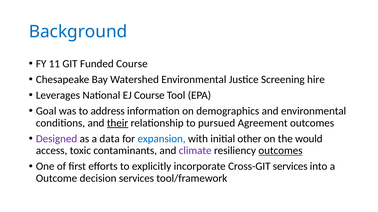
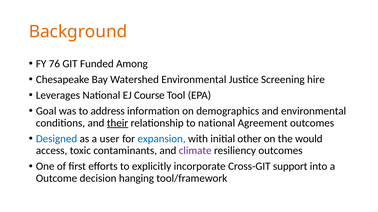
Background colour: blue -> orange
11: 11 -> 76
Funded Course: Course -> Among
to pursued: pursued -> national
Designed colour: purple -> blue
data: data -> user
outcomes at (280, 151) underline: present -> none
Cross-GIT services: services -> support
decision services: services -> hanging
